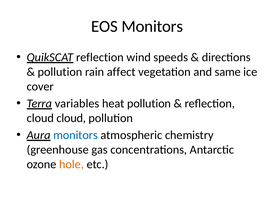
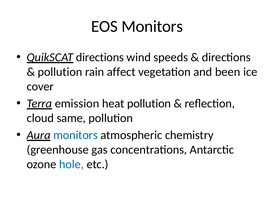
reflection at (100, 57): reflection -> directions
same: same -> been
variables: variables -> emission
cloud cloud: cloud -> same
hole colour: orange -> blue
